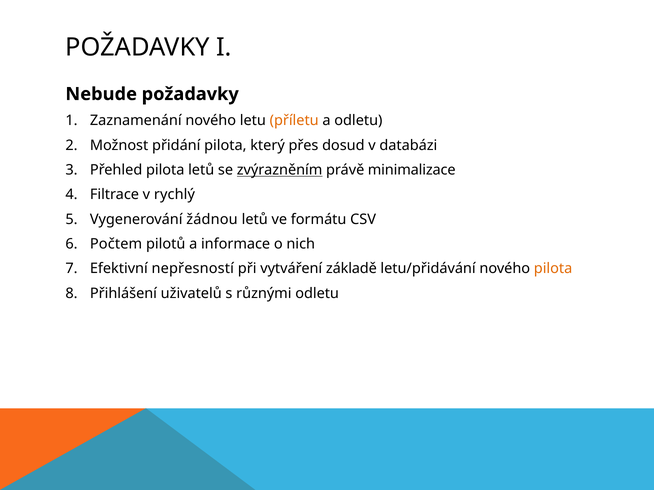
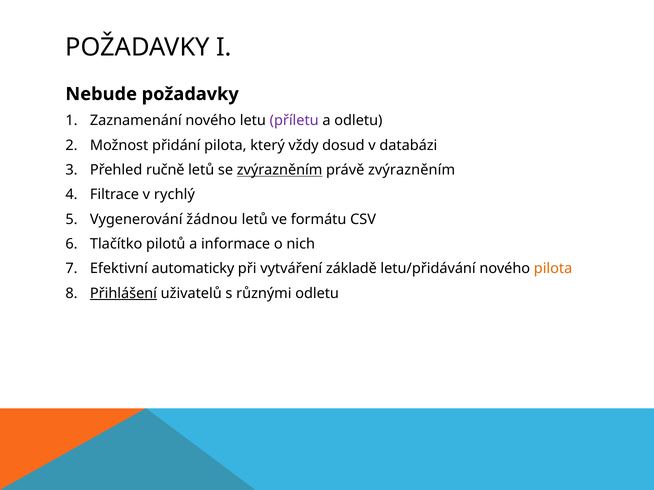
příletu colour: orange -> purple
přes: přes -> vždy
Přehled pilota: pilota -> ručně
právě minimalizace: minimalizace -> zvýrazněním
Počtem: Počtem -> Tlačítko
nepřesností: nepřesností -> automaticky
Přihlášení underline: none -> present
